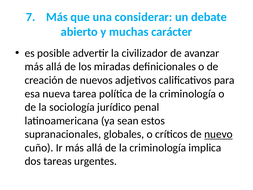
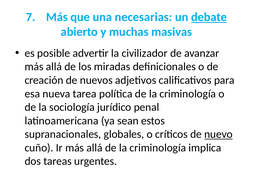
considerar: considerar -> necesarias
debate underline: none -> present
carácter: carácter -> masivas
